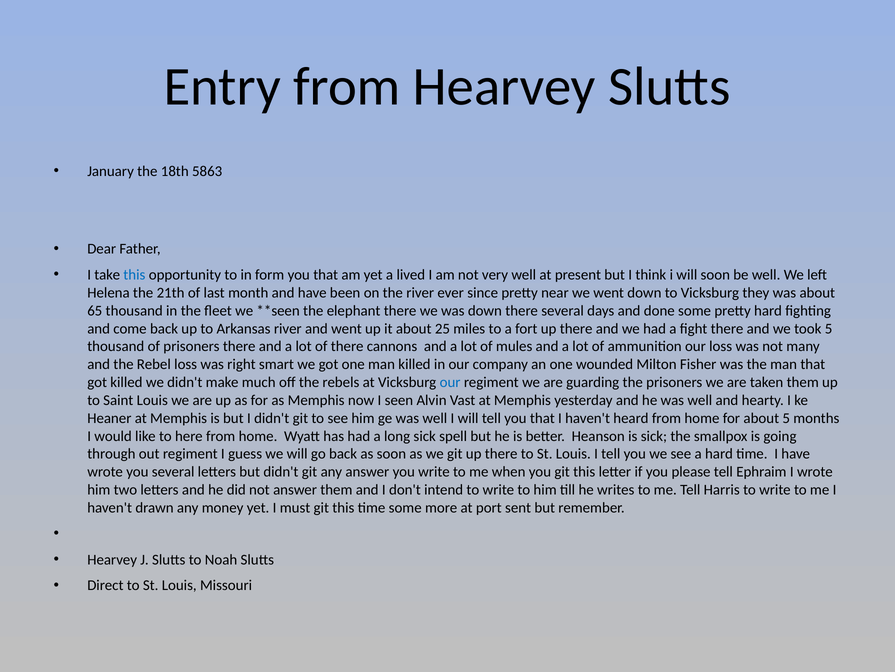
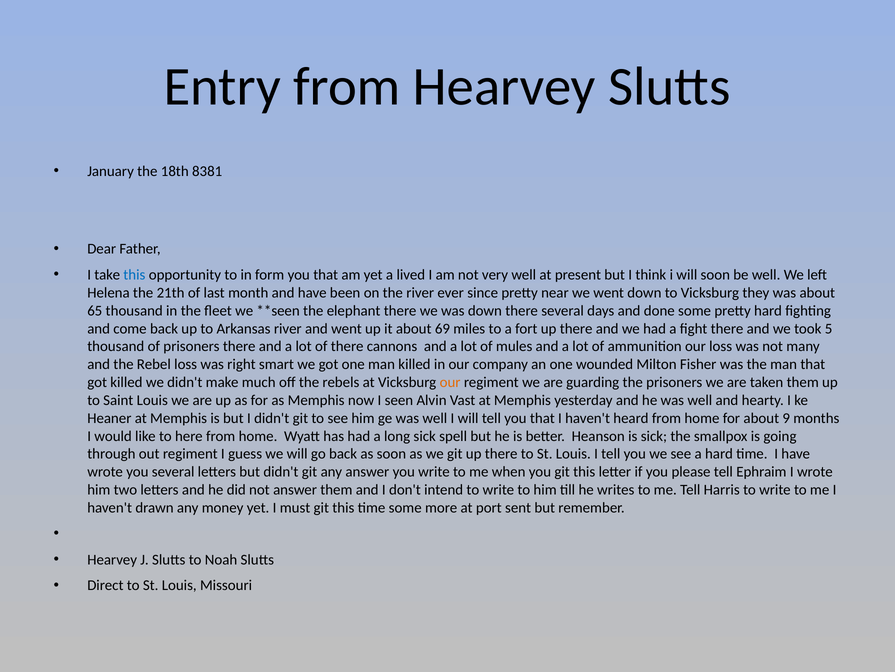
5863: 5863 -> 8381
25: 25 -> 69
our at (450, 382) colour: blue -> orange
about 5: 5 -> 9
